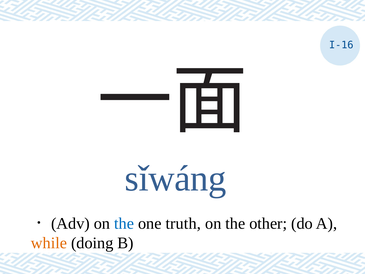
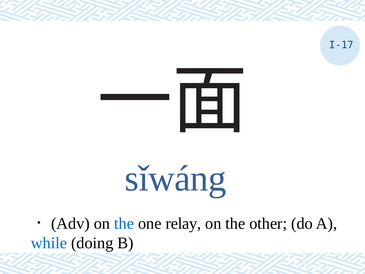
I-16: I-16 -> I-17
truth: truth -> relay
while colour: orange -> blue
